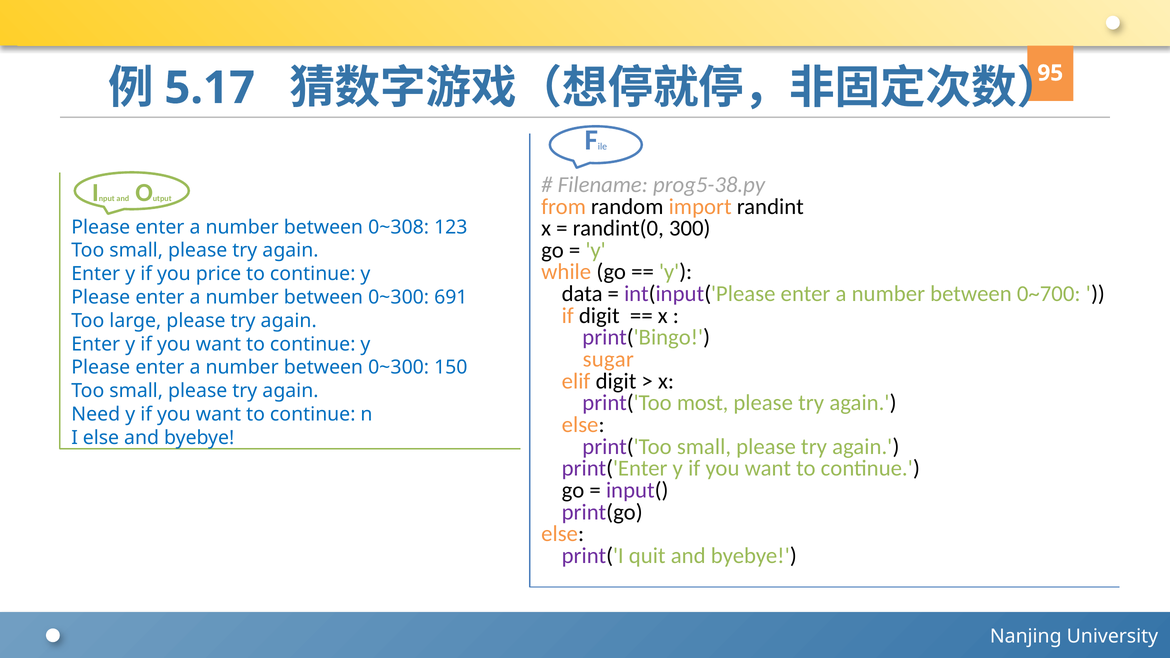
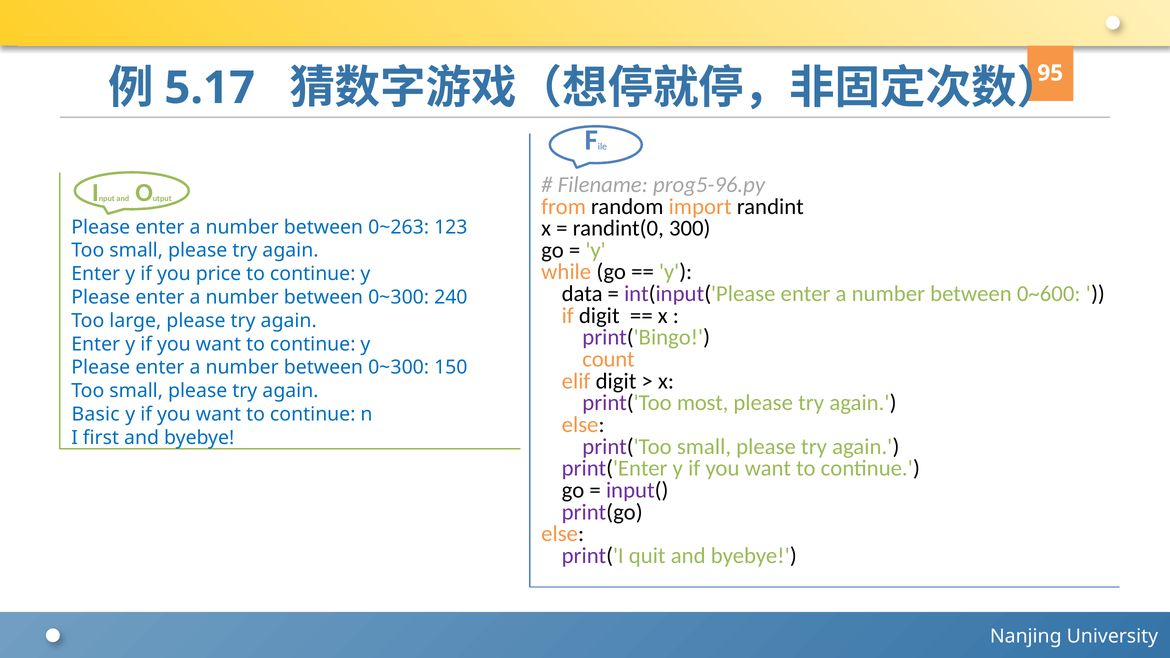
prog5-38.py: prog5-38.py -> prog5-96.py
0~308: 0~308 -> 0~263
0~700: 0~700 -> 0~600
691: 691 -> 240
sugar: sugar -> count
Need: Need -> Basic
I else: else -> first
